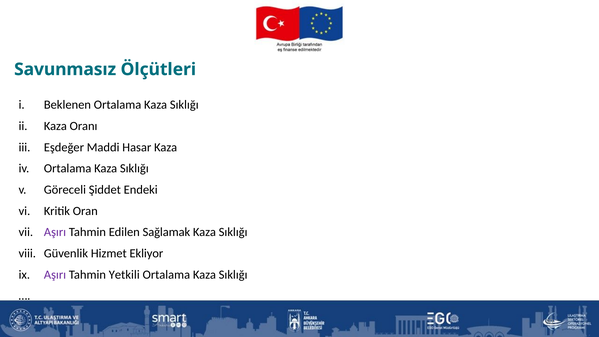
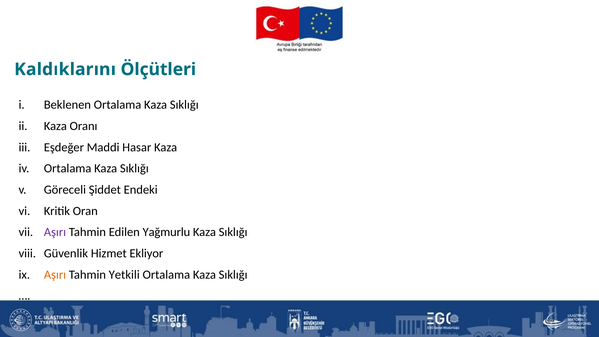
Savunmasız: Savunmasız -> Kaldıklarını
Sağlamak: Sağlamak -> Yağmurlu
Aşırı at (55, 275) colour: purple -> orange
